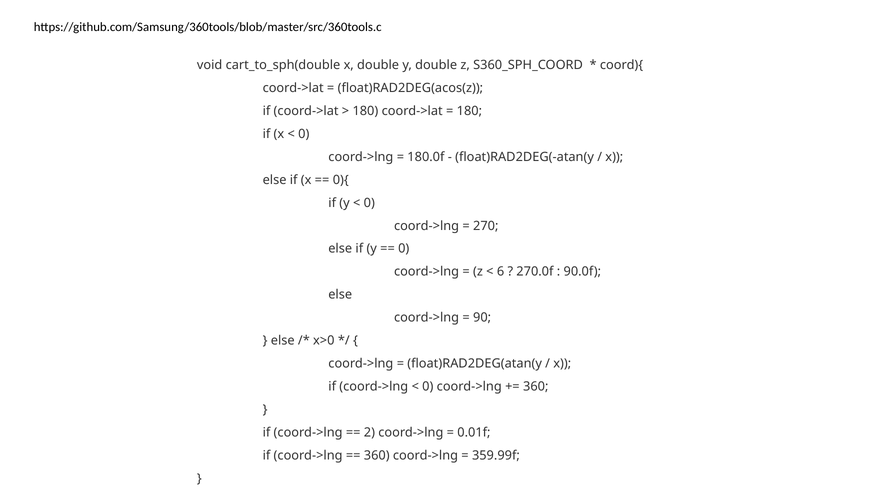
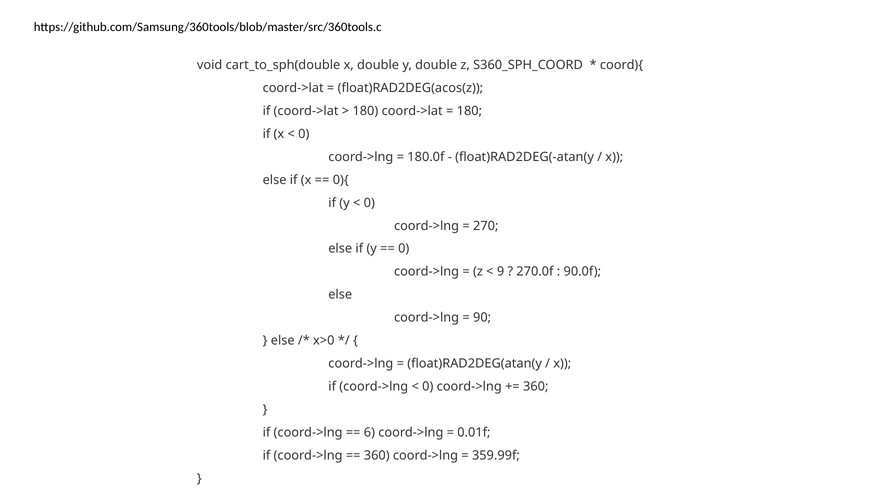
6: 6 -> 9
2: 2 -> 6
